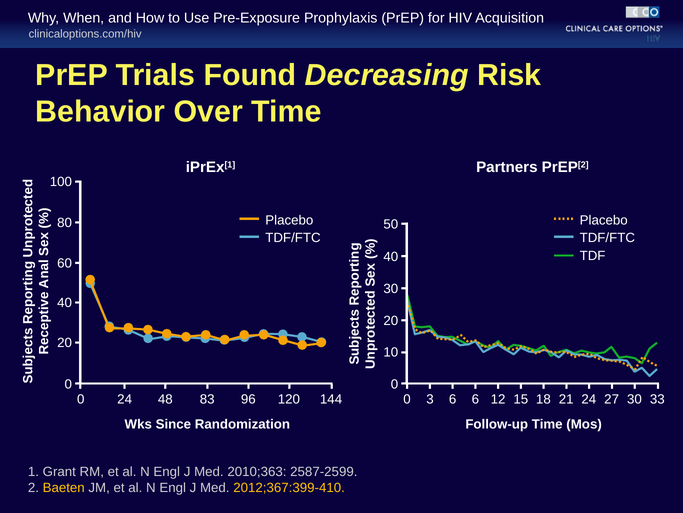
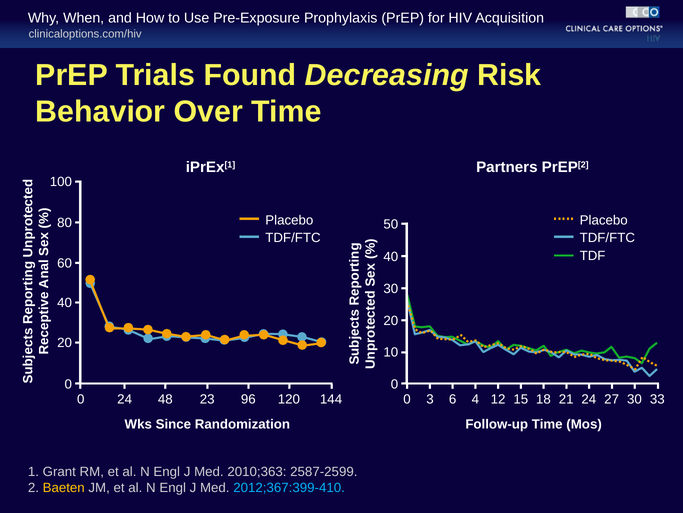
83: 83 -> 23
3 6: 6 -> 4
2012;367:399-410 colour: yellow -> light blue
